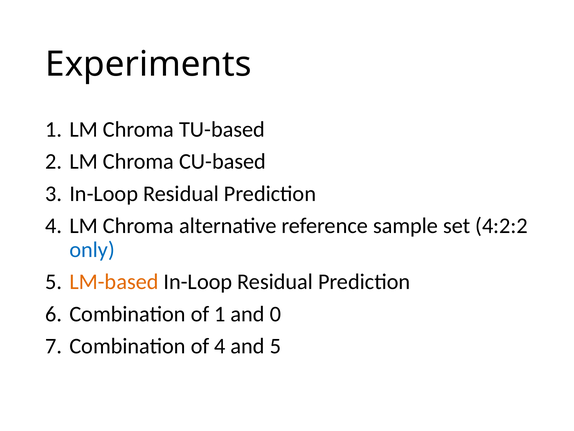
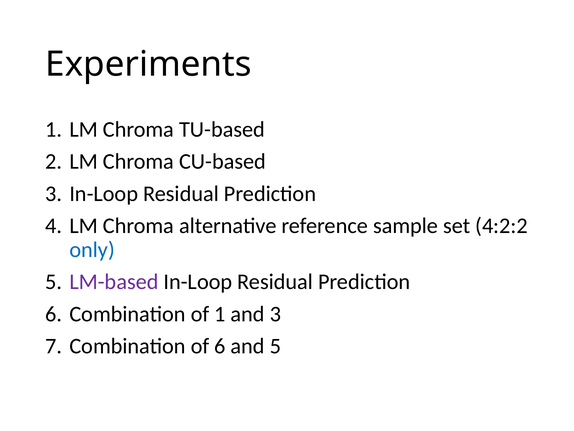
LM-based colour: orange -> purple
and 0: 0 -> 3
of 4: 4 -> 6
